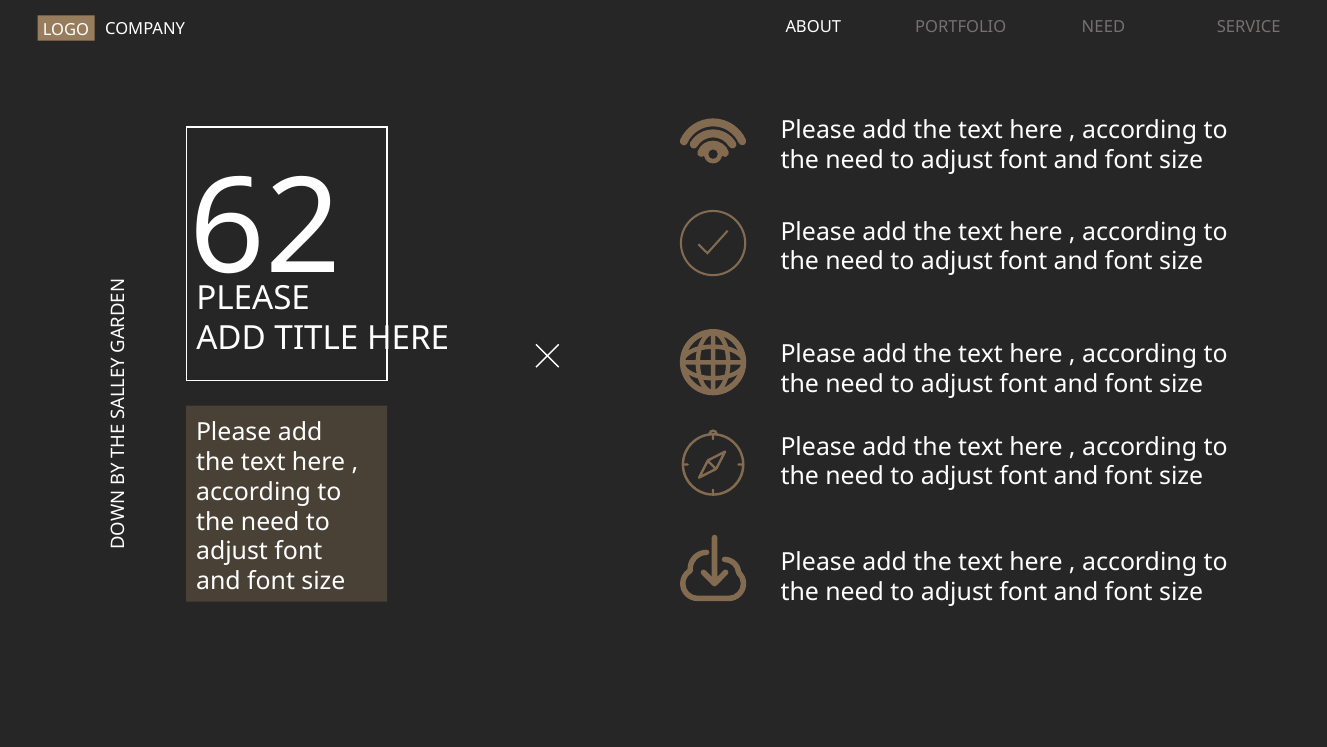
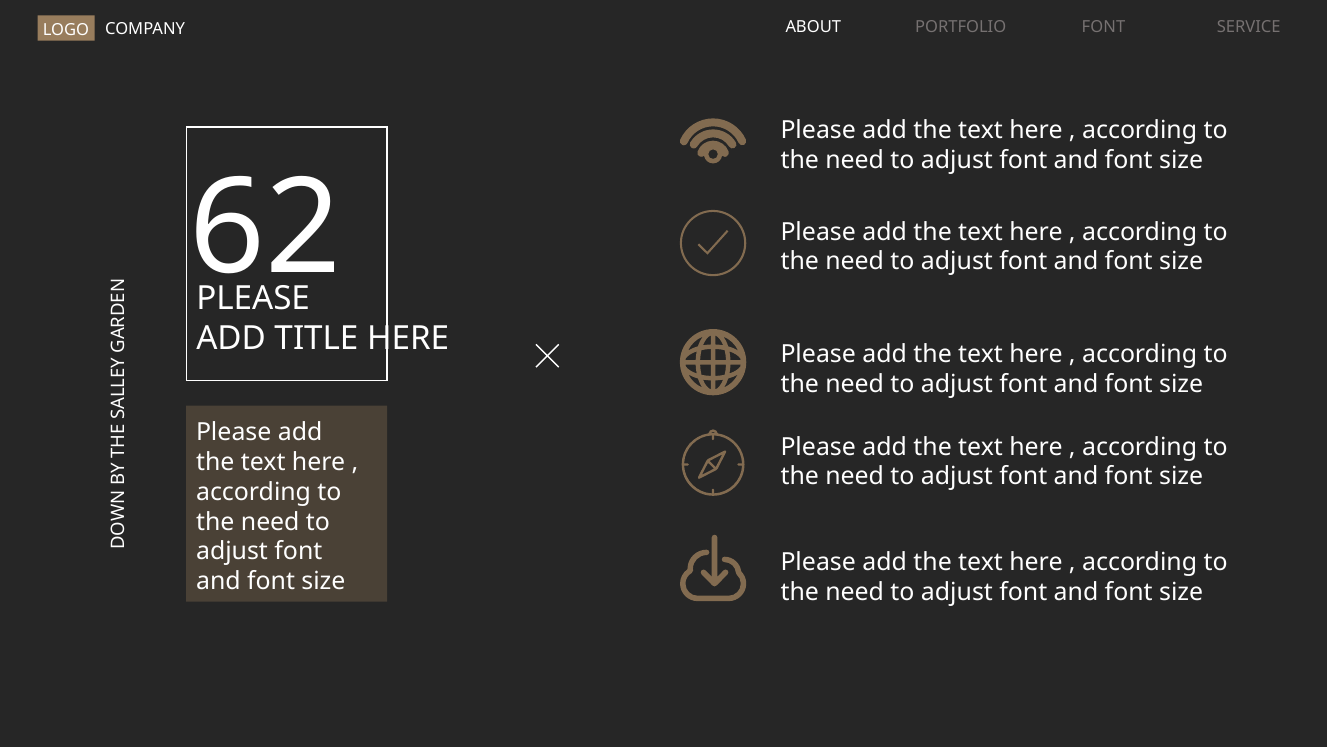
PORTFOLIO NEED: NEED -> FONT
